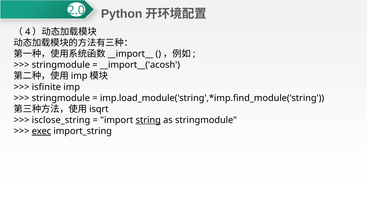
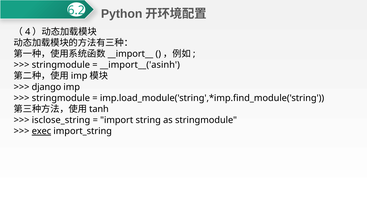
2.0: 2.0 -> 6.2
__import__('acosh: __import__('acosh -> __import__('asinh
isfinite: isfinite -> django
isqrt: isqrt -> tanh
string underline: present -> none
